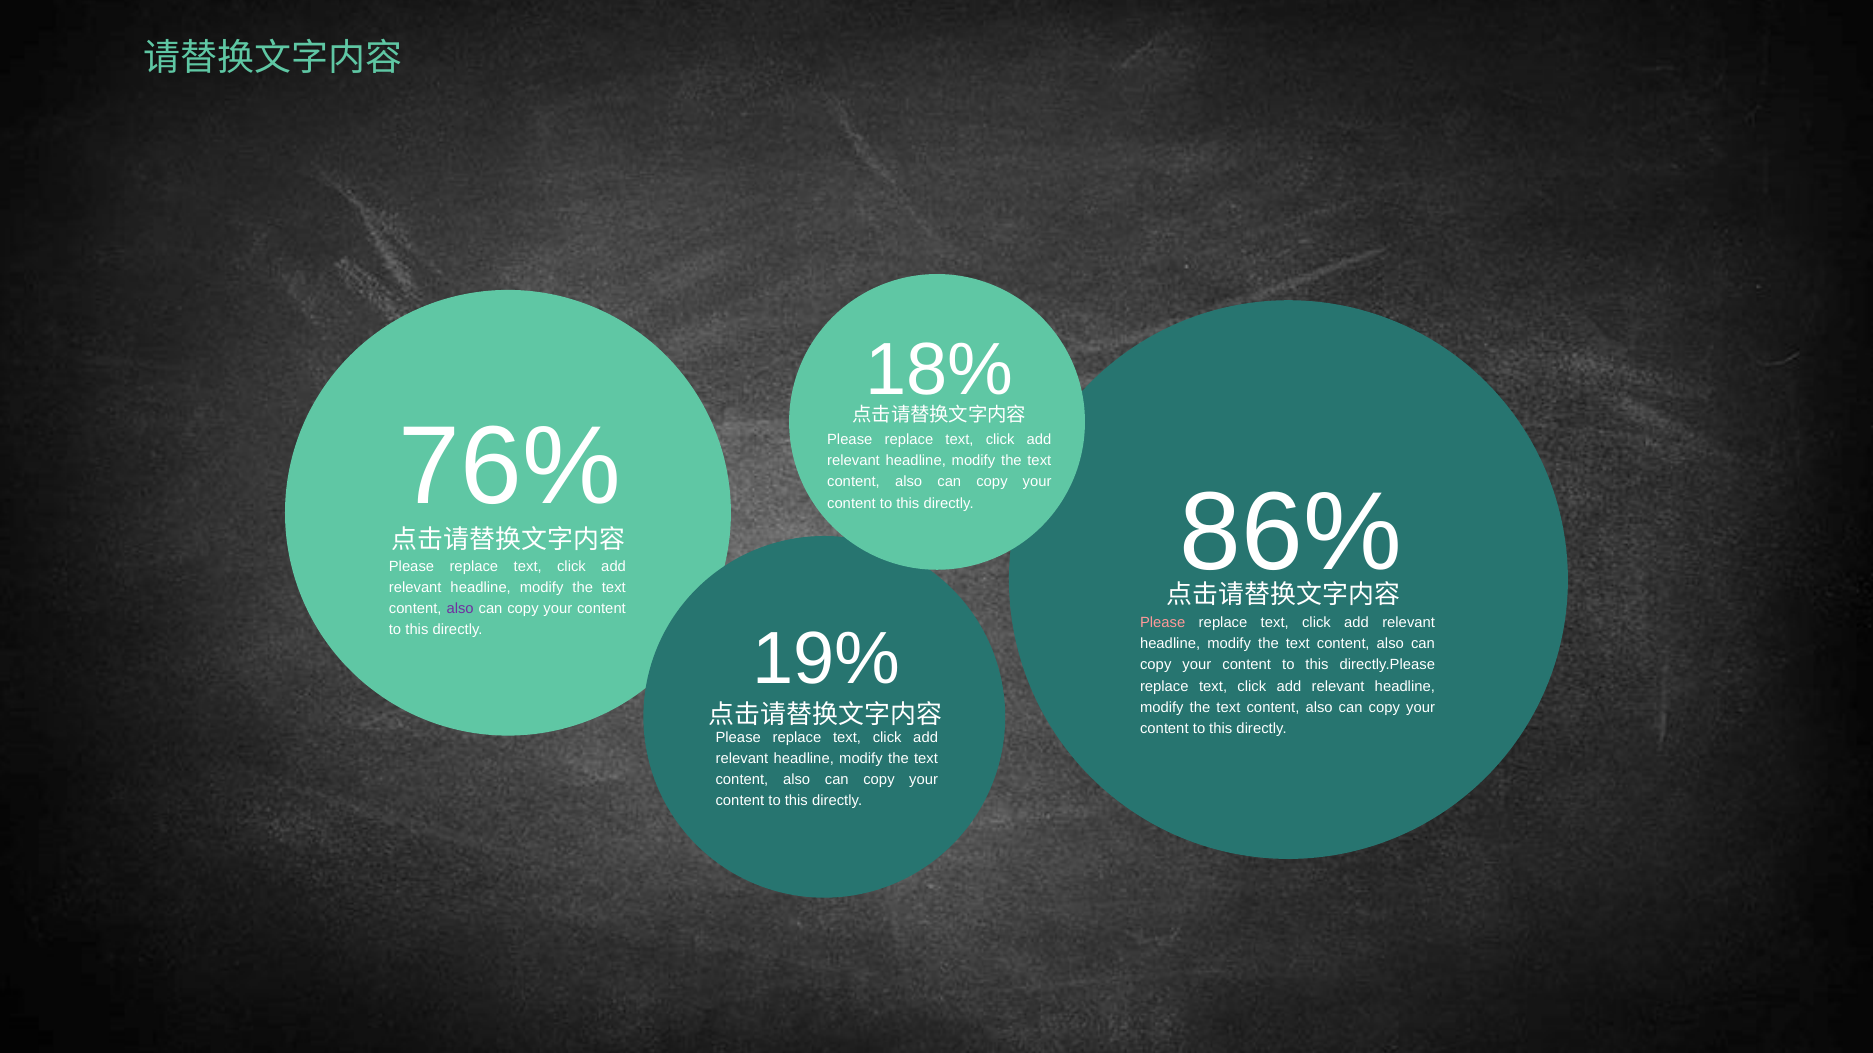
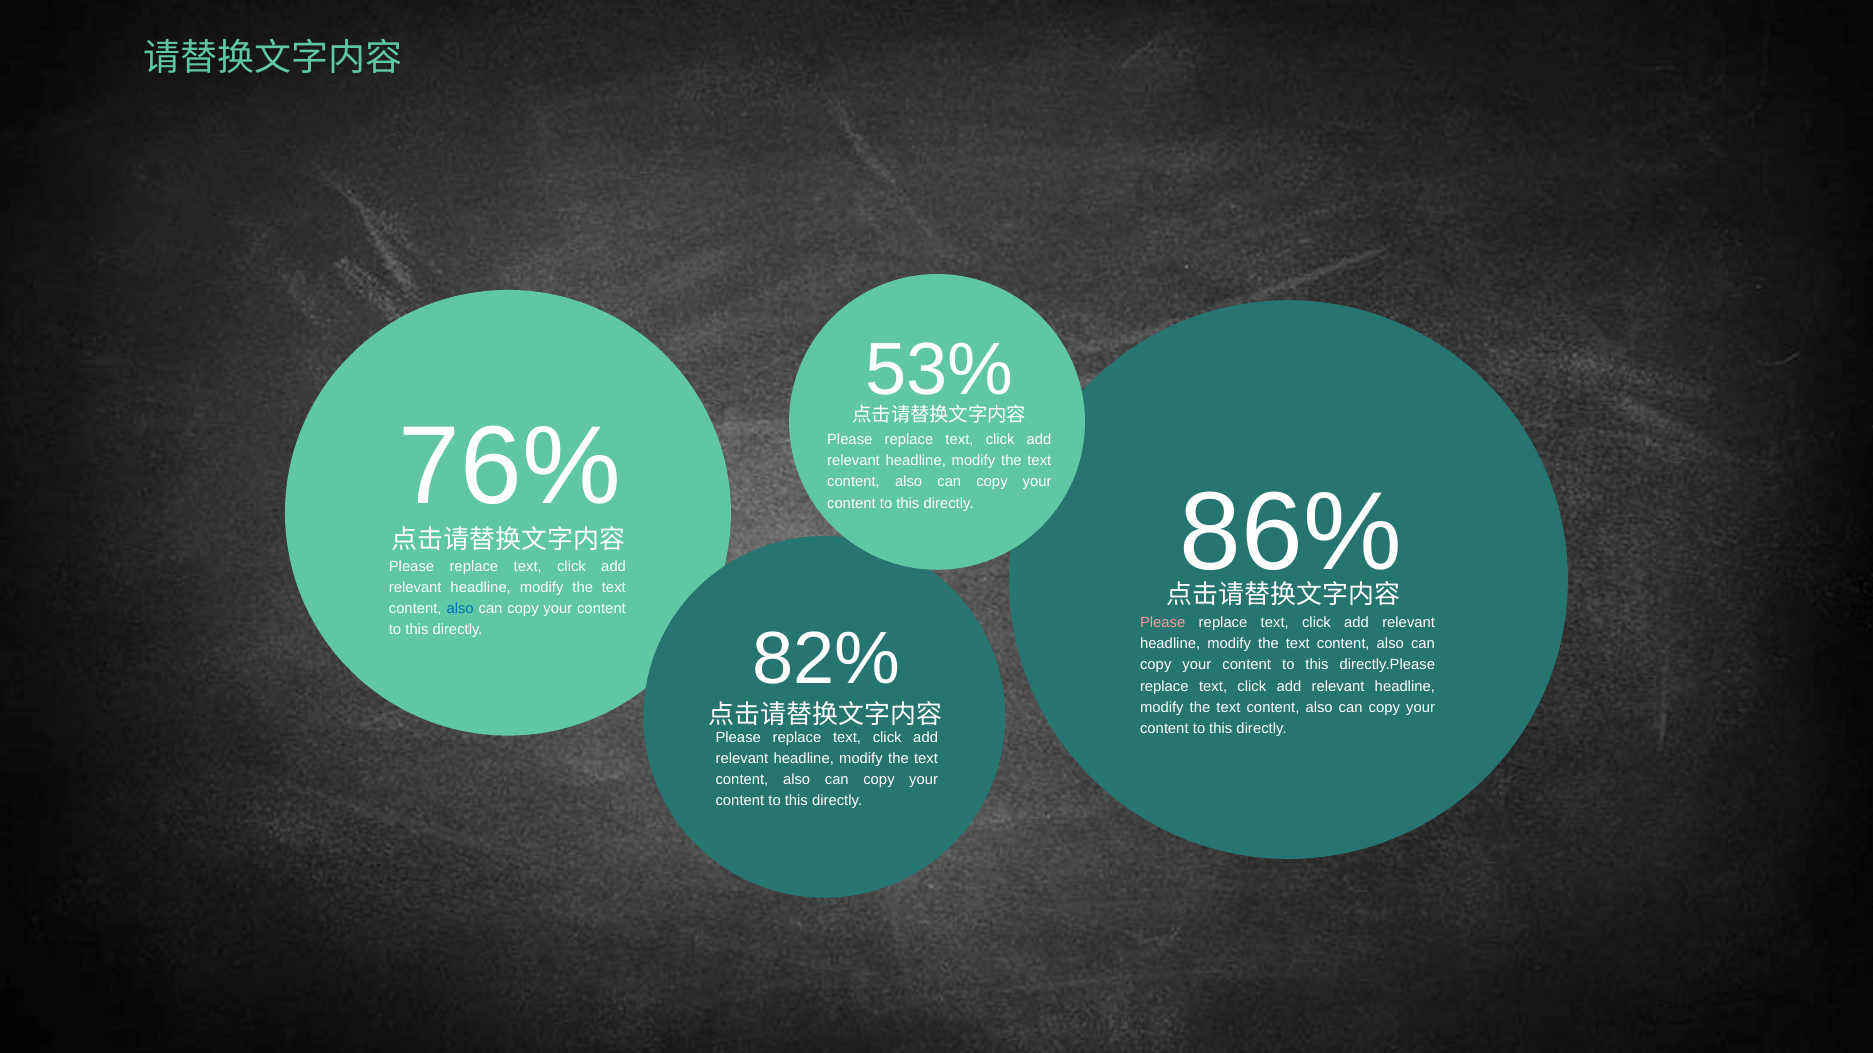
18%: 18% -> 53%
also at (460, 609) colour: purple -> blue
19%: 19% -> 82%
